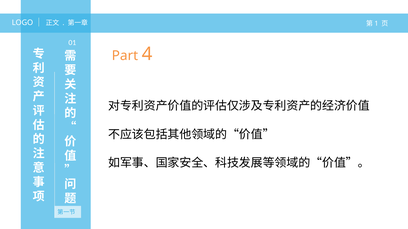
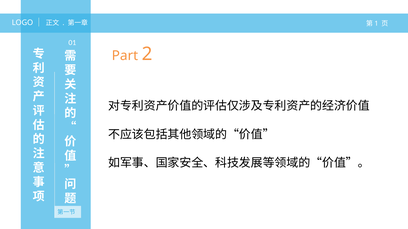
4: 4 -> 2
